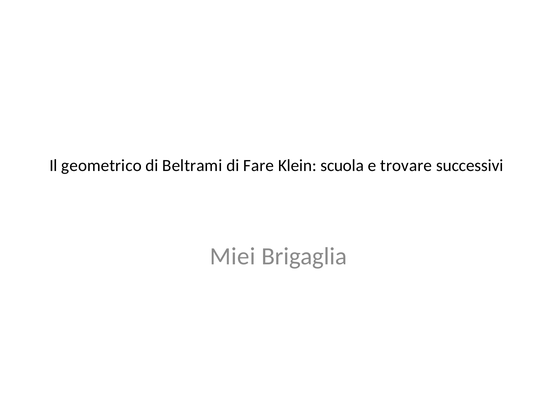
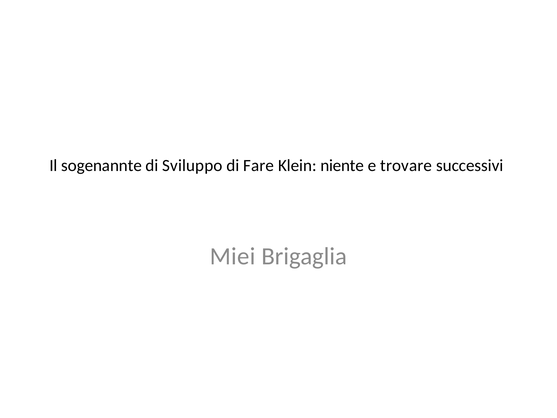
geometrico: geometrico -> sogenannte
Beltrami: Beltrami -> Sviluppo
scuola: scuola -> niente
